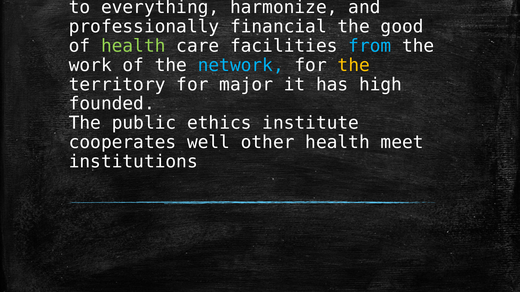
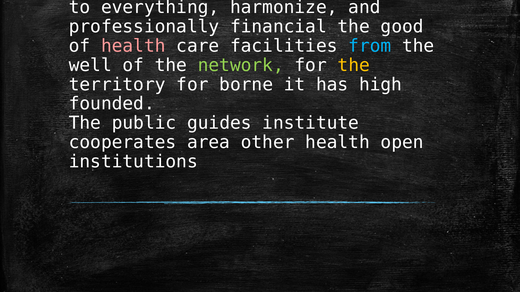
health at (133, 46) colour: light green -> pink
work: work -> well
network colour: light blue -> light green
major: major -> borne
ethics: ethics -> guides
well: well -> area
meet: meet -> open
